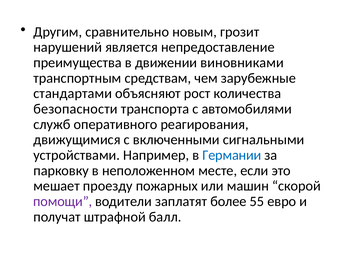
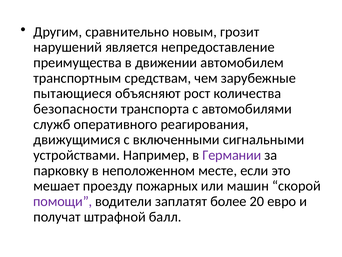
виновниками: виновниками -> автомобилем
стандартами: стандартами -> пытающиеся
Германии colour: blue -> purple
55: 55 -> 20
